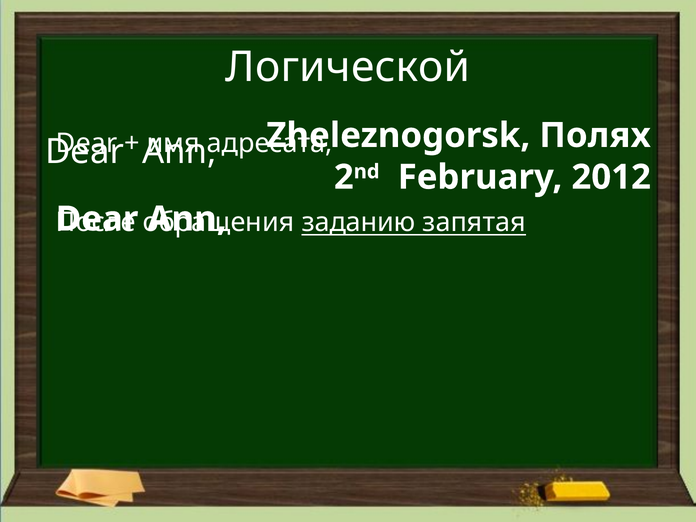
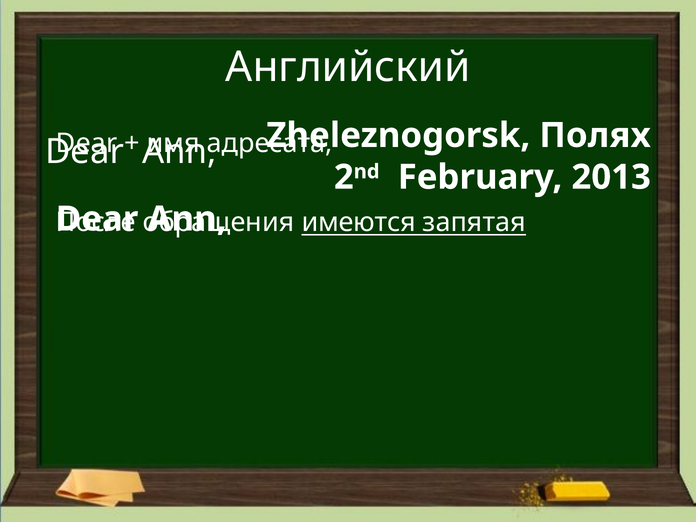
Логической: Логической -> Английский
2012: 2012 -> 2013
заданию: заданию -> имеются
